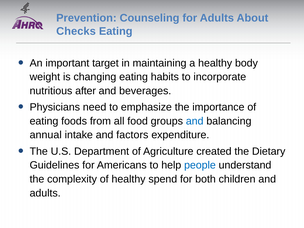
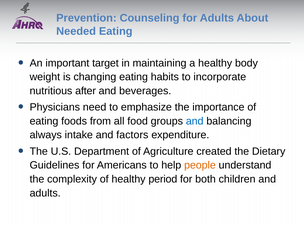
Checks: Checks -> Needed
annual: annual -> always
people colour: blue -> orange
spend: spend -> period
